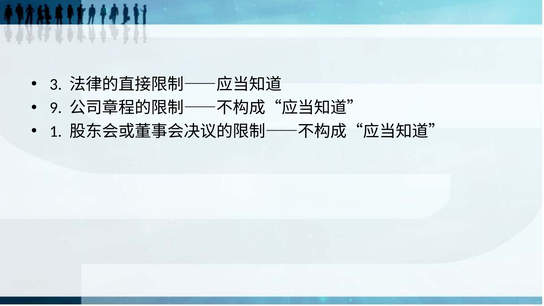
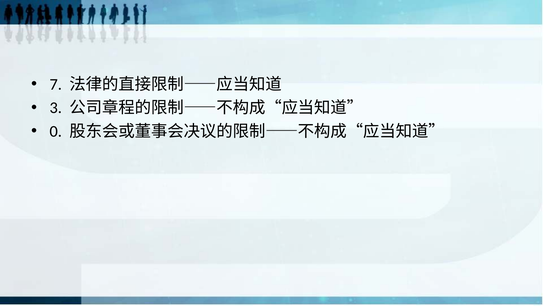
3: 3 -> 7
9: 9 -> 3
1: 1 -> 0
